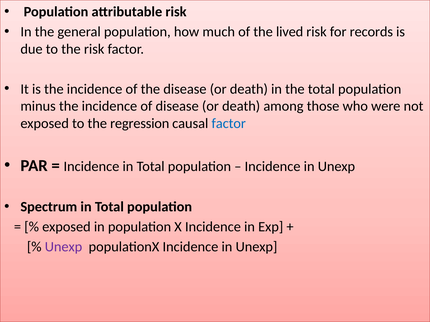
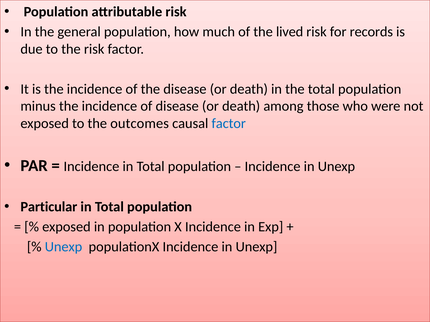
regression: regression -> outcomes
Spectrum: Spectrum -> Particular
Unexp at (64, 247) colour: purple -> blue
